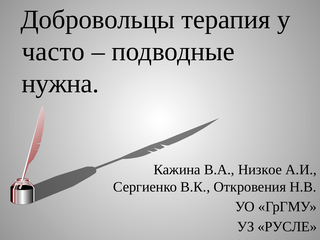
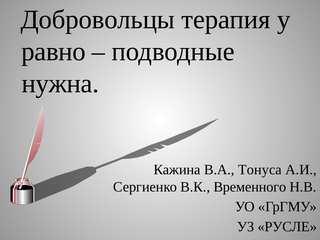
часто: часто -> равно
Низкое: Низкое -> Тонуса
Откровения: Откровения -> Временного
